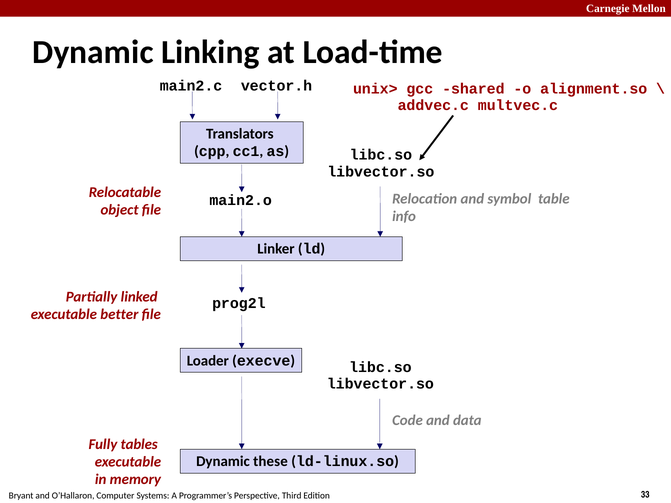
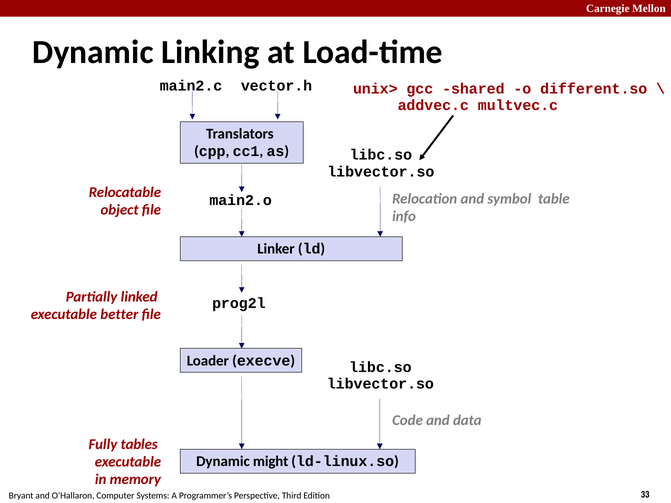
alignment.so: alignment.so -> different.so
these: these -> might
